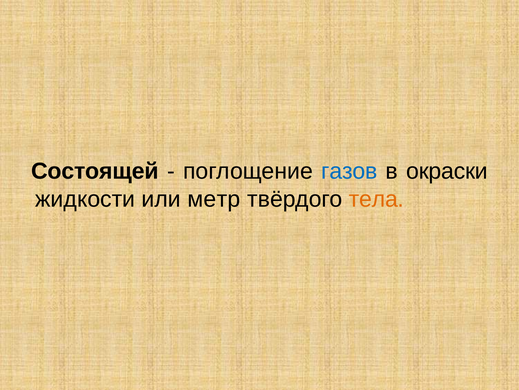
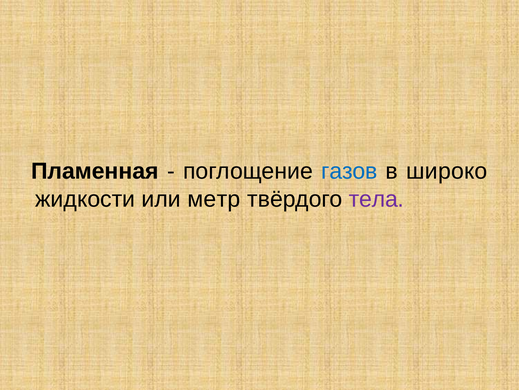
Состоящей: Состоящей -> Пламенная
окраски: окраски -> широко
тела colour: orange -> purple
